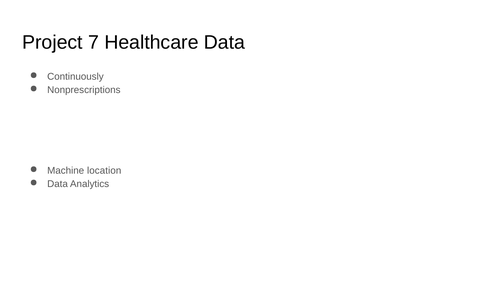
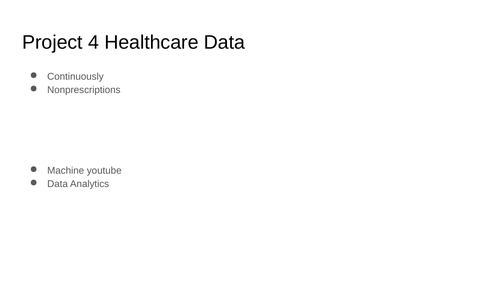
7: 7 -> 4
location: location -> youtube
